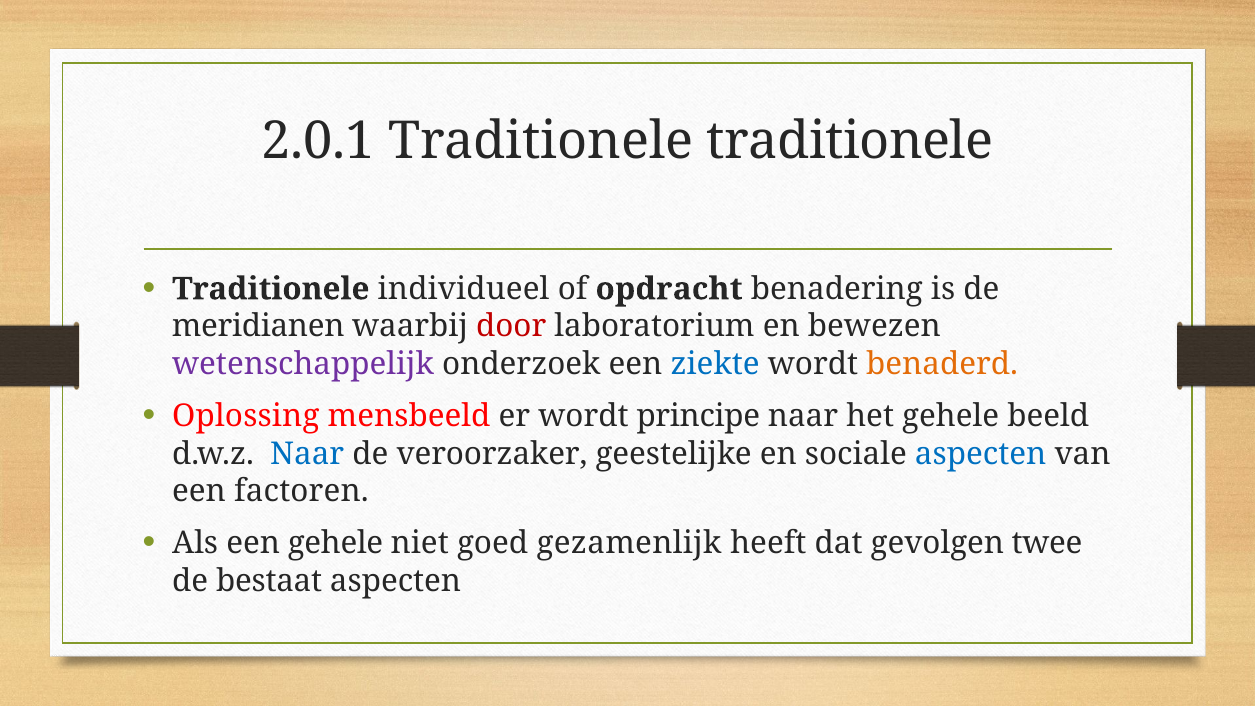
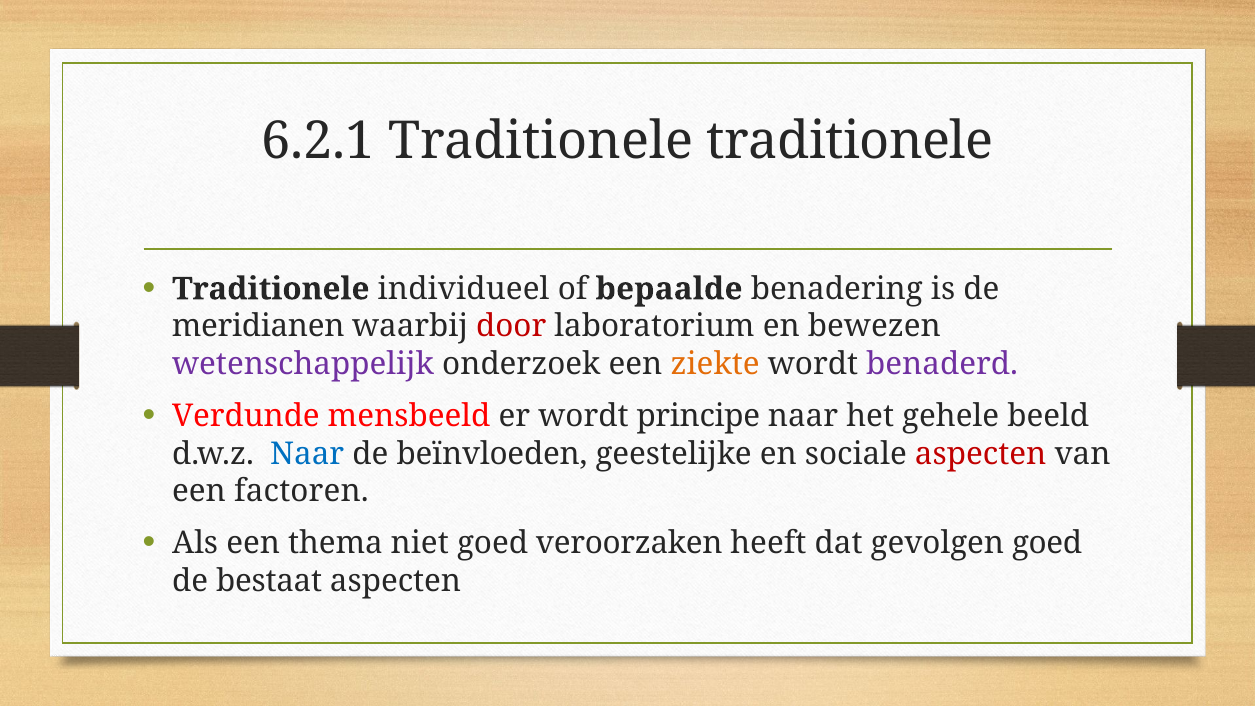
2.0.1: 2.0.1 -> 6.2.1
opdracht: opdracht -> bepaalde
ziekte colour: blue -> orange
benaderd colour: orange -> purple
Oplossing: Oplossing -> Verdunde
veroorzaker: veroorzaker -> beïnvloeden
aspecten at (981, 454) colour: blue -> red
een gehele: gehele -> thema
gezamenlijk: gezamenlijk -> veroorzaken
gevolgen twee: twee -> goed
